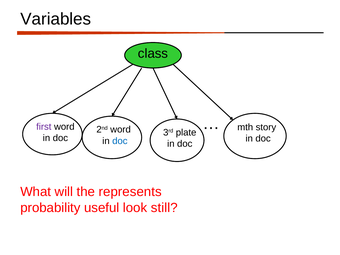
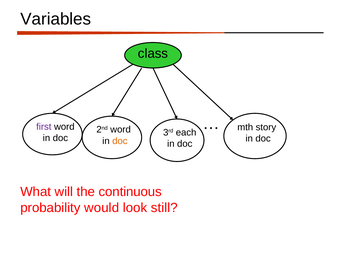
plate: plate -> each
doc at (120, 141) colour: blue -> orange
represents: represents -> continuous
useful: useful -> would
